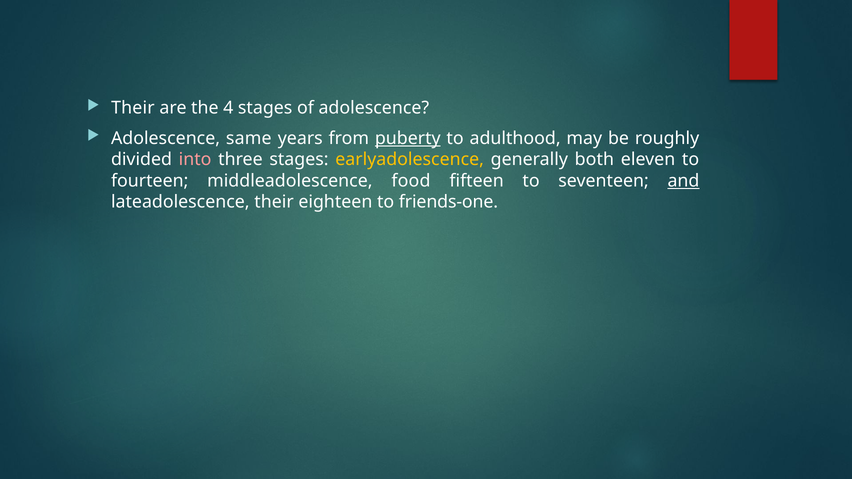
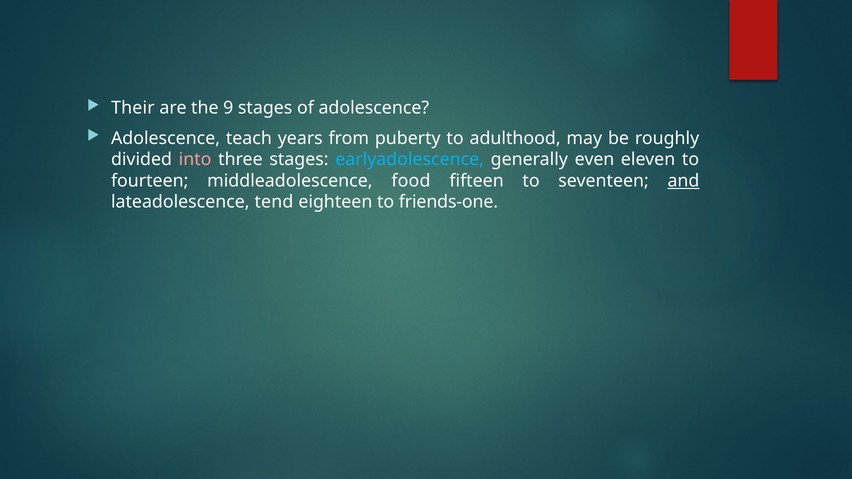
4: 4 -> 9
same: same -> teach
puberty underline: present -> none
earlyadolescence colour: yellow -> light blue
both: both -> even
lateadolescence their: their -> tend
